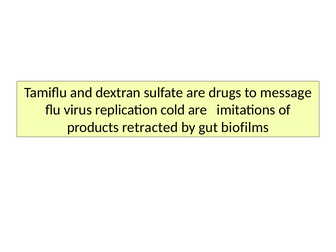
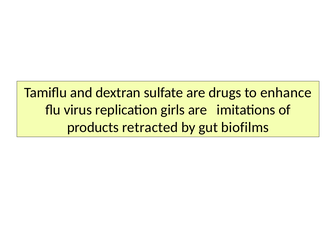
message: message -> enhance
cold: cold -> girls
